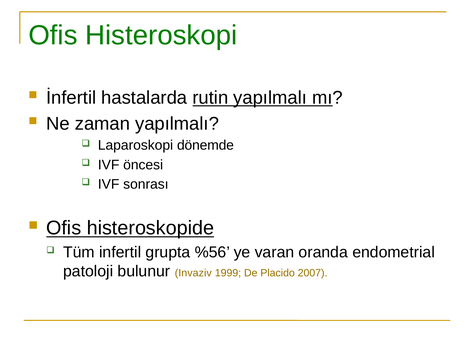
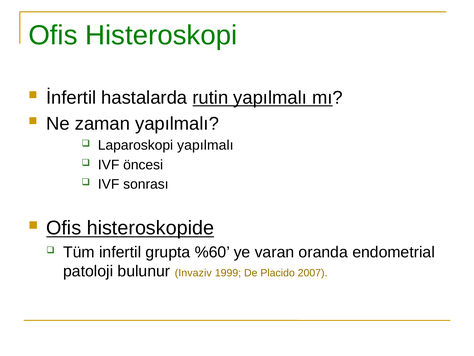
Laparoskopi dönemde: dönemde -> yapılmalı
%56: %56 -> %60
